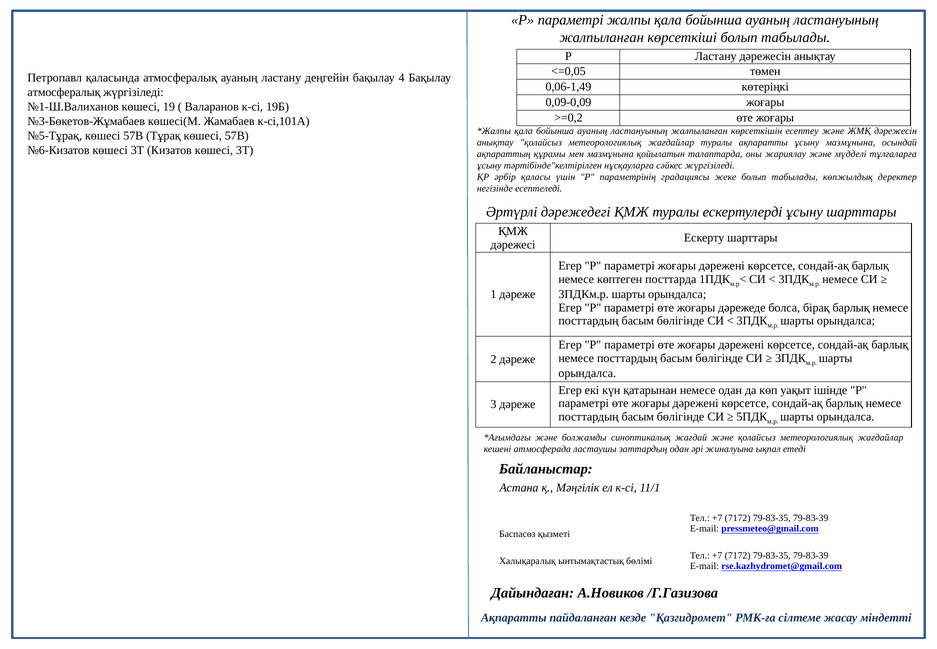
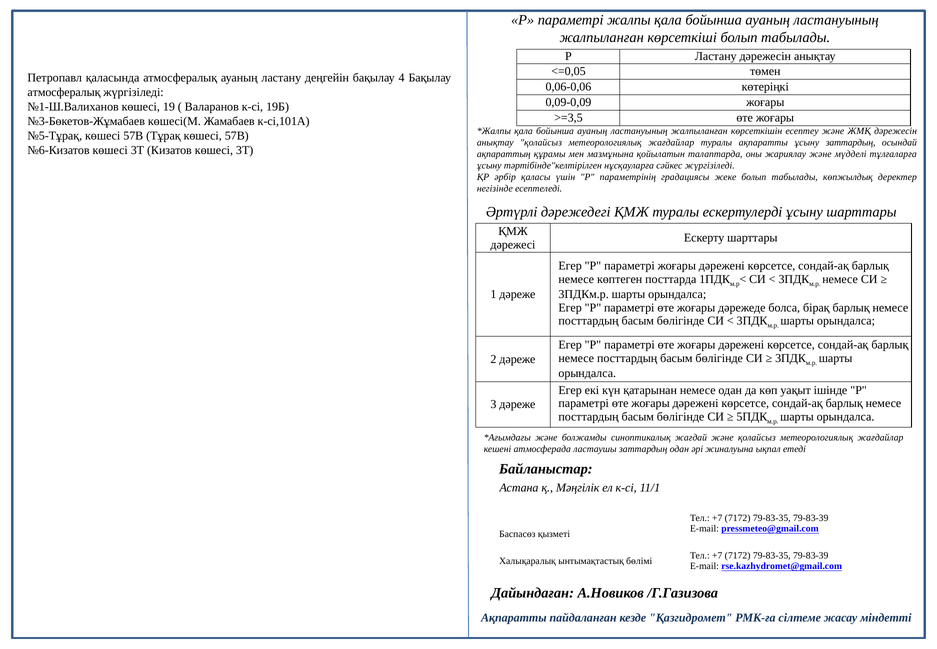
0,06-1,49: 0,06-1,49 -> 0,06-0,06
>=0,2: >=0,2 -> >=3,5
ұсыну мазмұнына: мазмұнына -> заттардың
